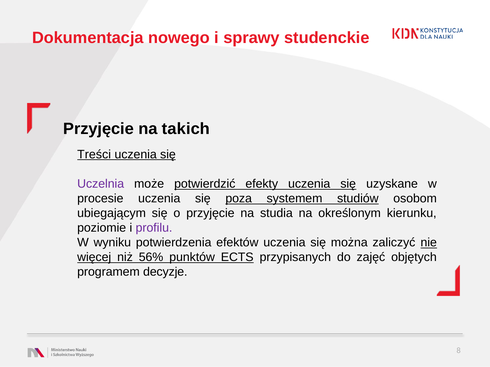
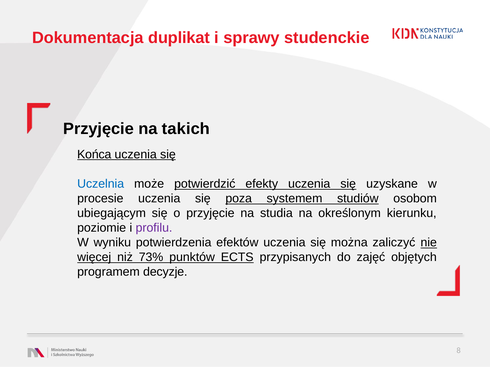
nowego: nowego -> duplikat
Treści: Treści -> Końca
Uczelnia colour: purple -> blue
56%: 56% -> 73%
